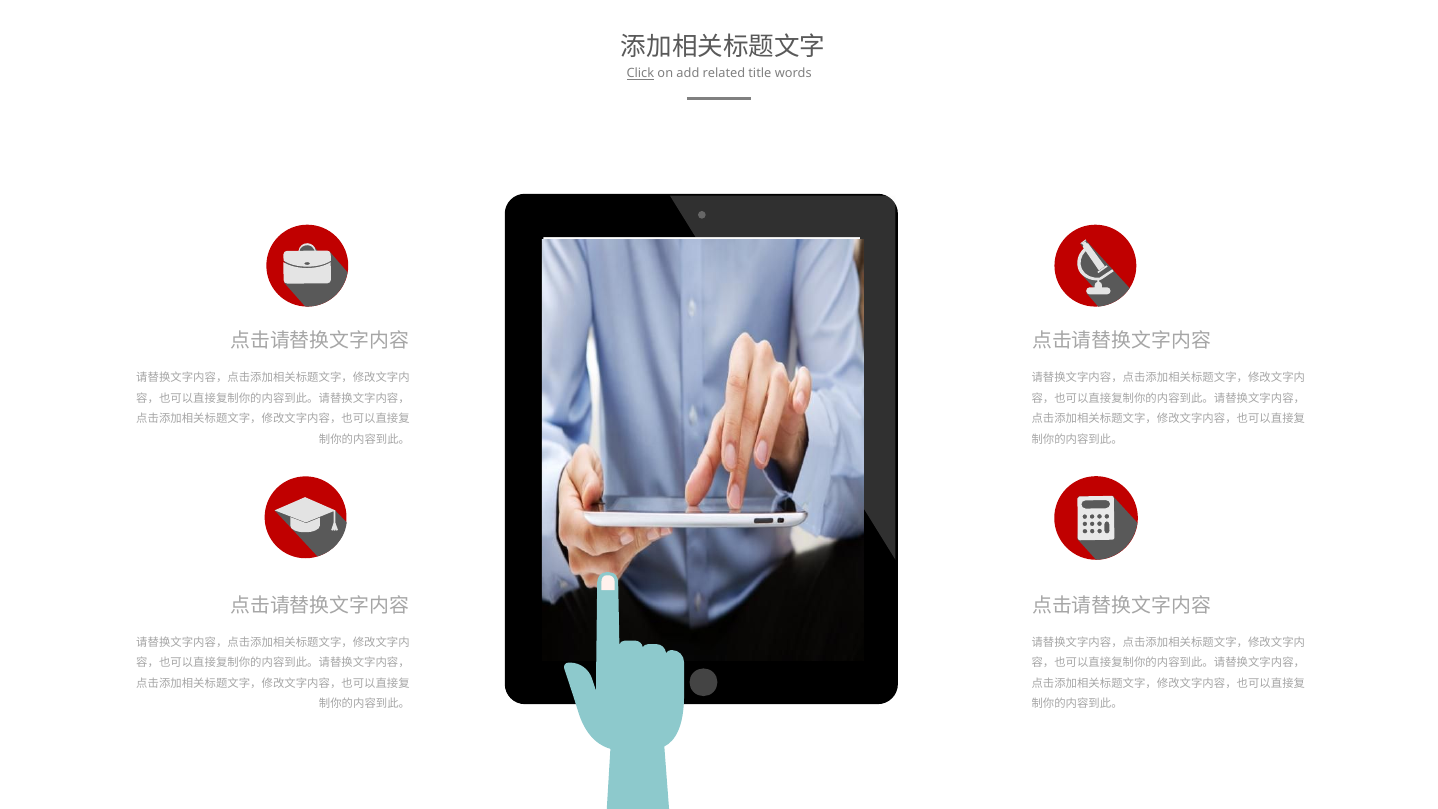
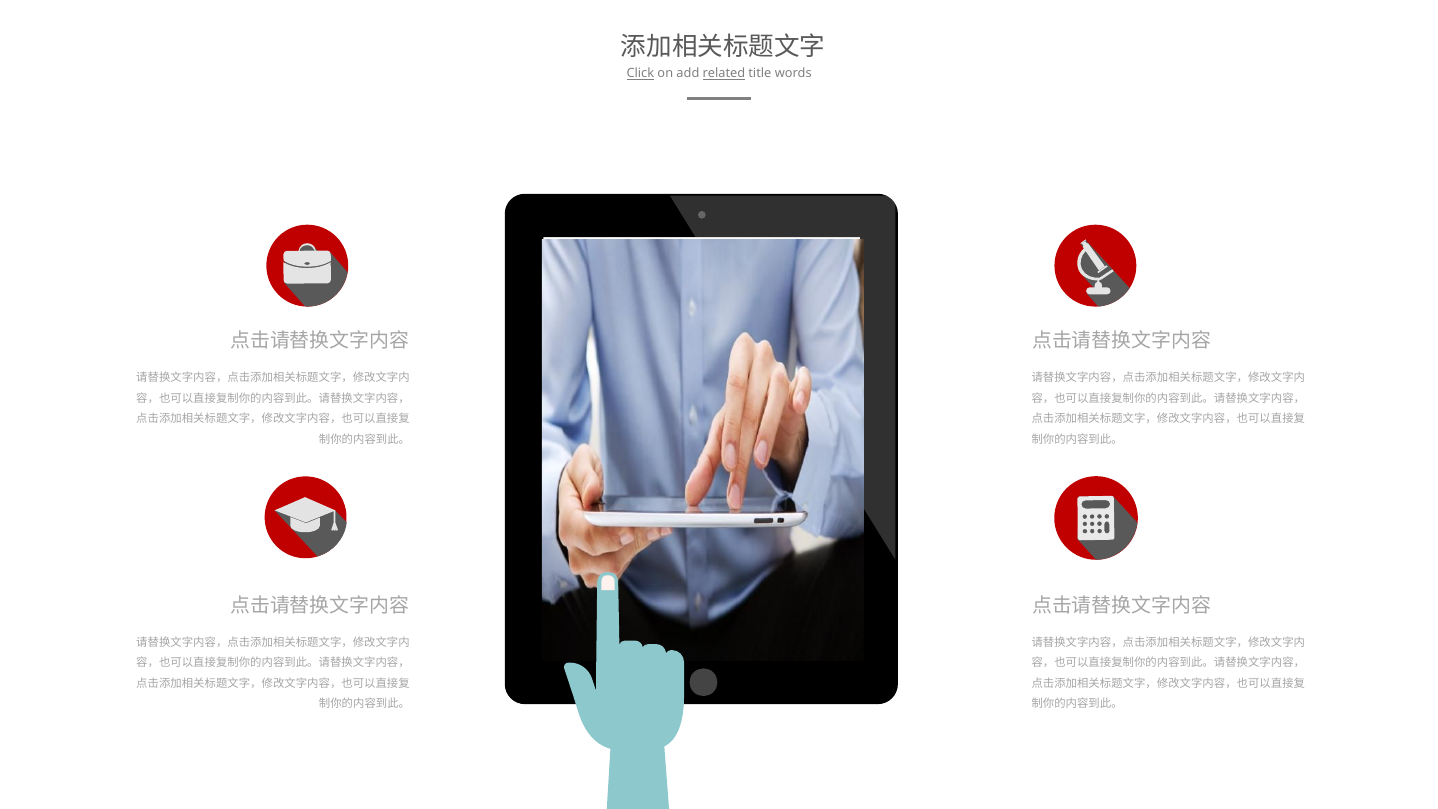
related underline: none -> present
